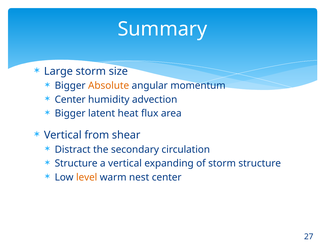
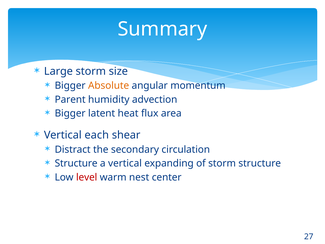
Center at (70, 99): Center -> Parent
from: from -> each
level colour: orange -> red
